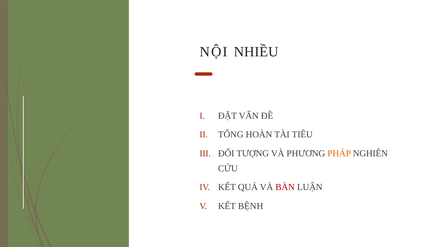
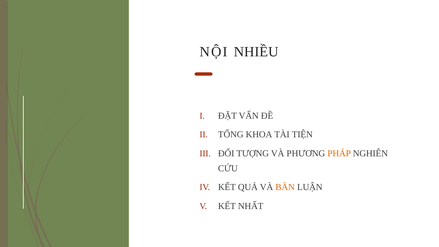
HOÀN: HOÀN -> KHOA
TIÊU: TIÊU -> TIỆN
BÀN colour: red -> orange
BỆNH: BỆNH -> NHẤT
